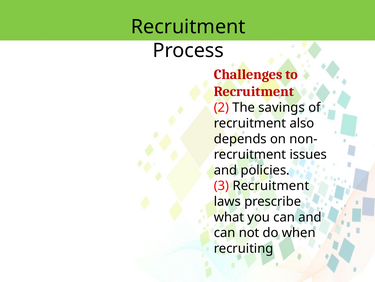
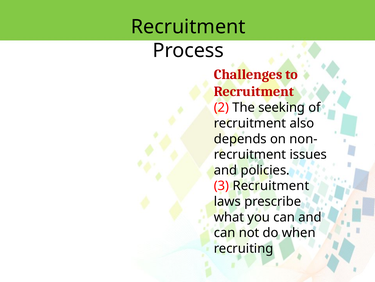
savings: savings -> seeking
